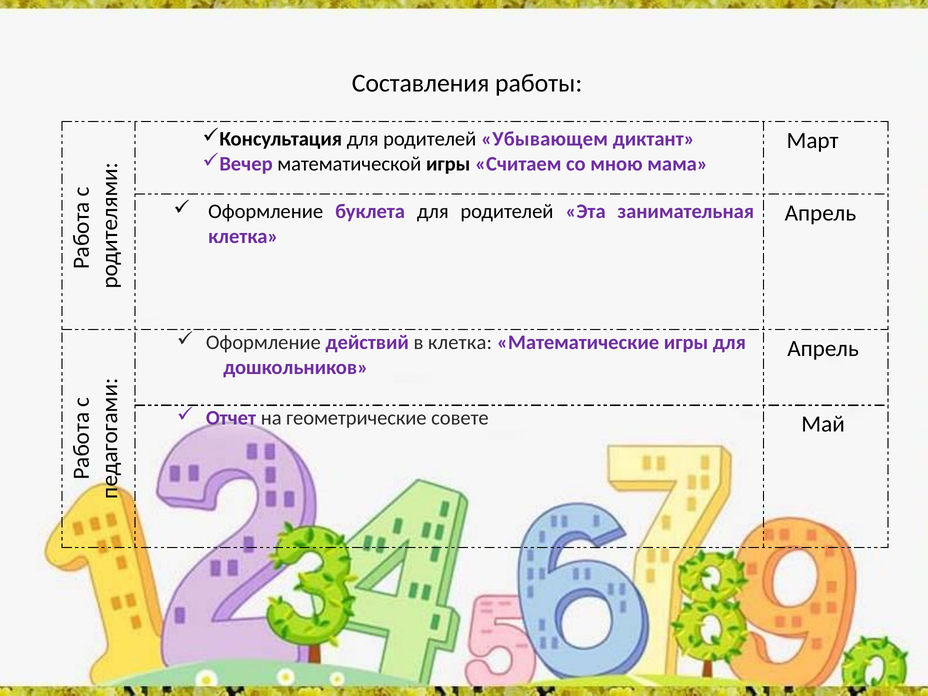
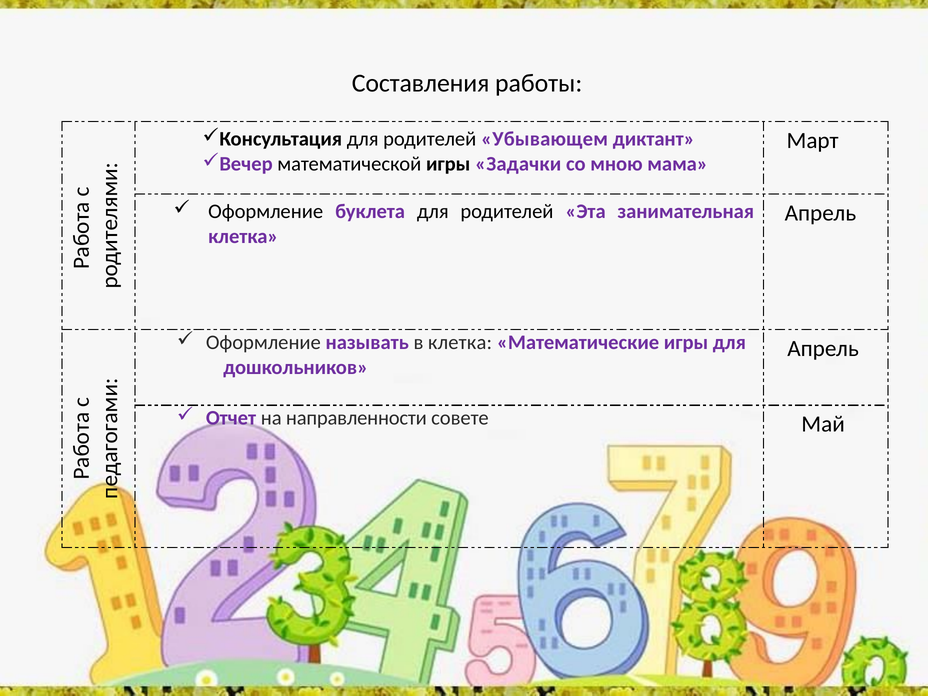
Считаем: Считаем -> Задачки
действий: действий -> называть
геометрические: геометрические -> направленности
